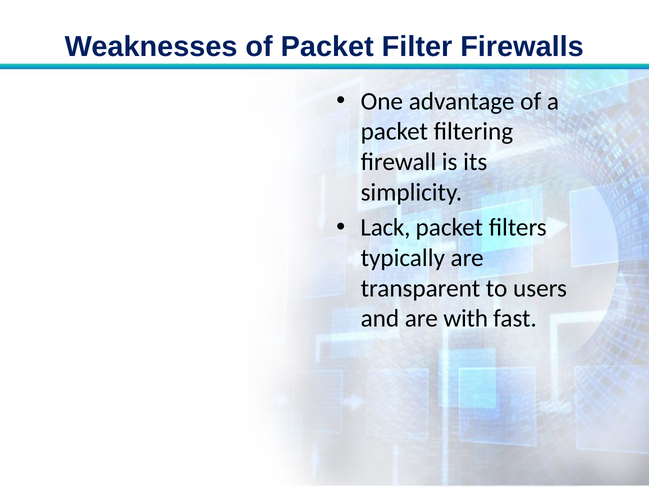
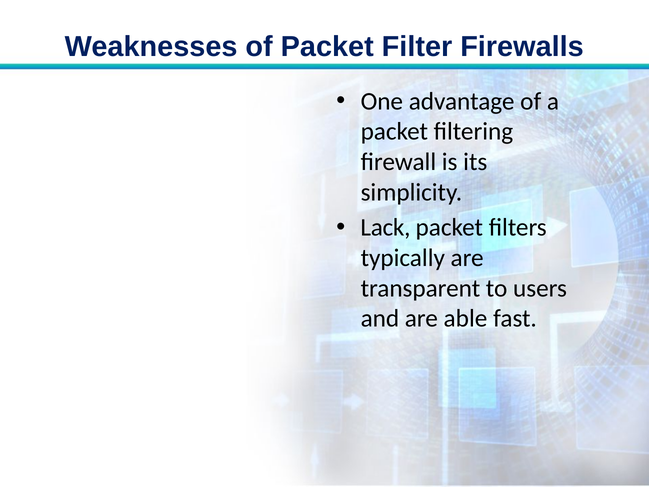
with: with -> able
